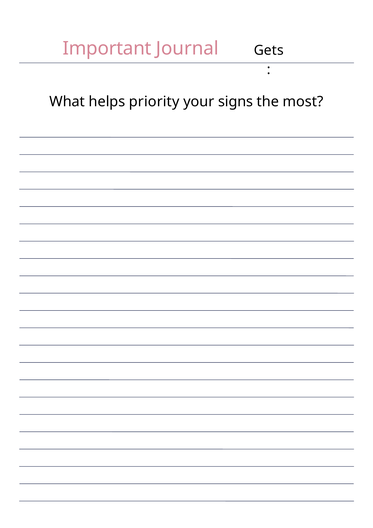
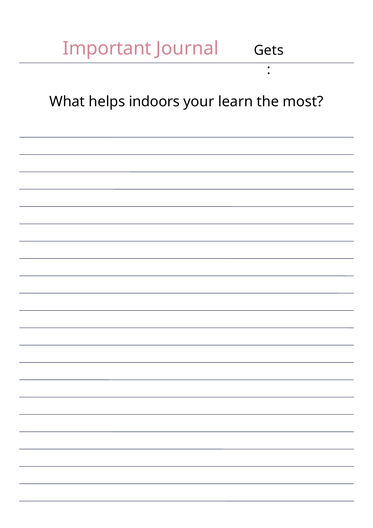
priority: priority -> indoors
signs: signs -> learn
